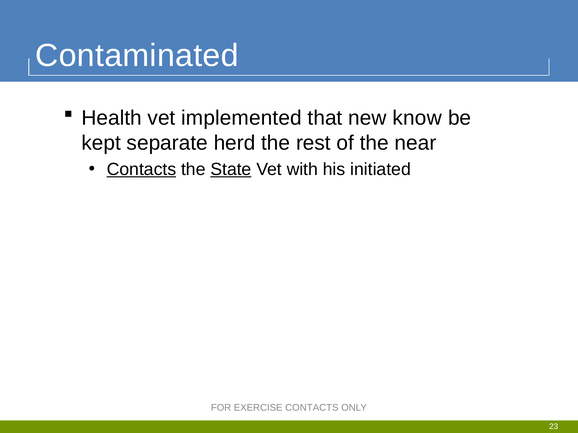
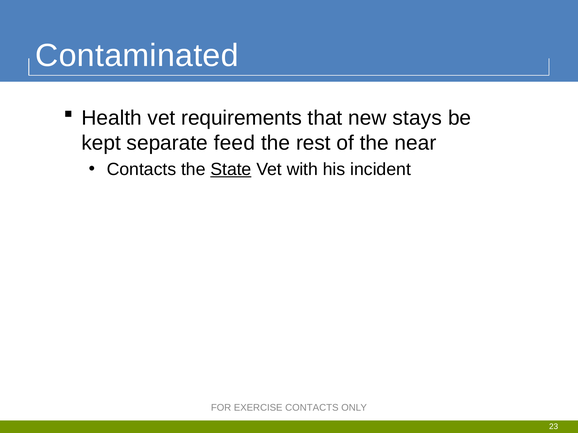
implemented: implemented -> requirements
know: know -> stays
herd: herd -> feed
Contacts at (141, 169) underline: present -> none
initiated: initiated -> incident
